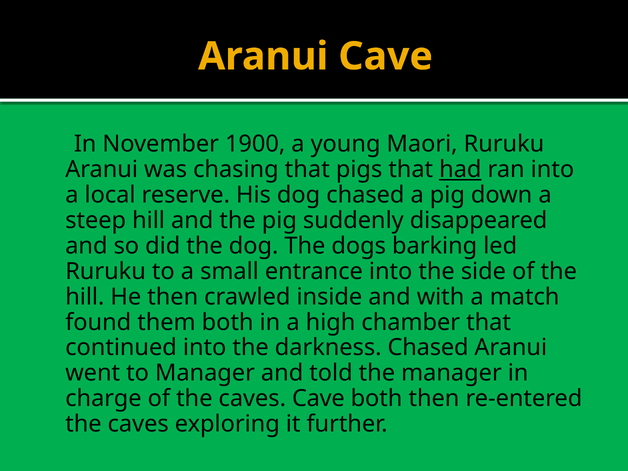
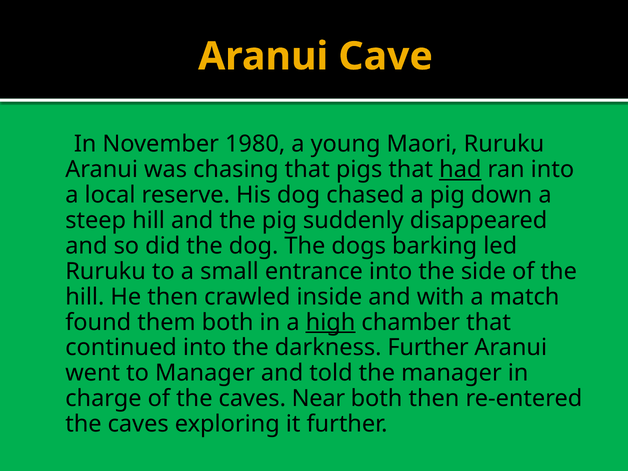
1900: 1900 -> 1980
high underline: none -> present
darkness Chased: Chased -> Further
caves Cave: Cave -> Near
